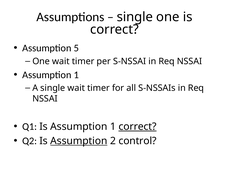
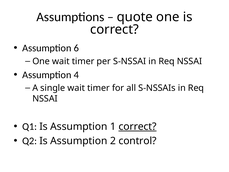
single at (135, 17): single -> quote
5: 5 -> 6
1 at (76, 75): 1 -> 4
Assumption at (79, 141) underline: present -> none
